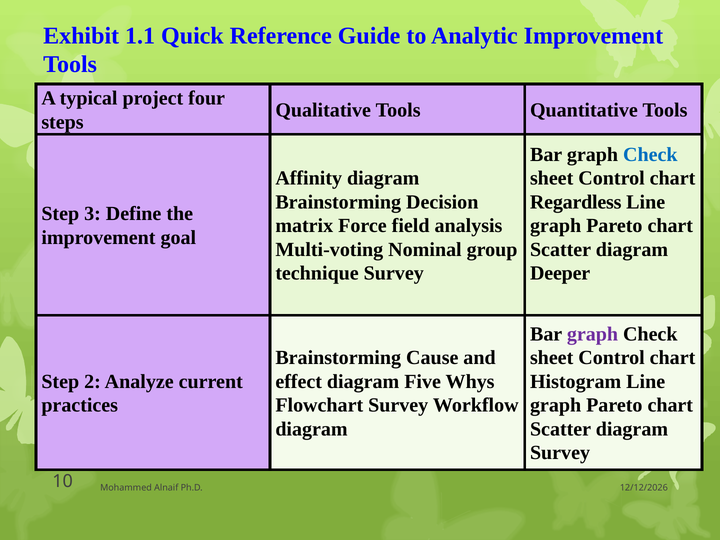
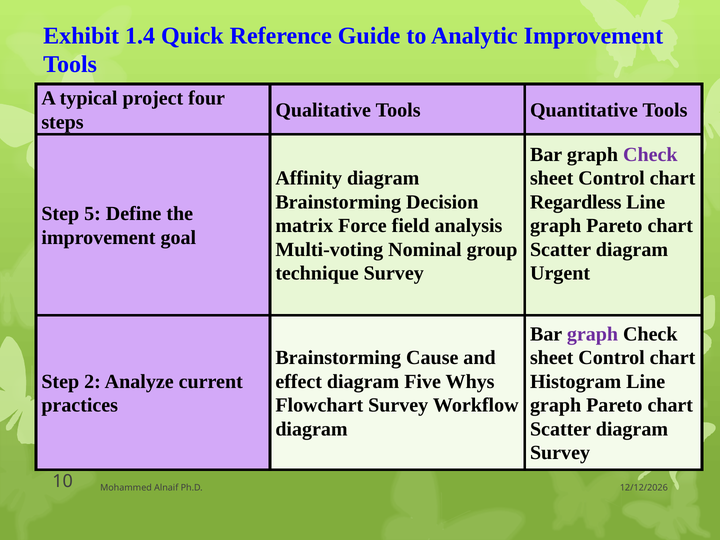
1.1: 1.1 -> 1.4
Check at (650, 155) colour: blue -> purple
3: 3 -> 5
Deeper: Deeper -> Urgent
